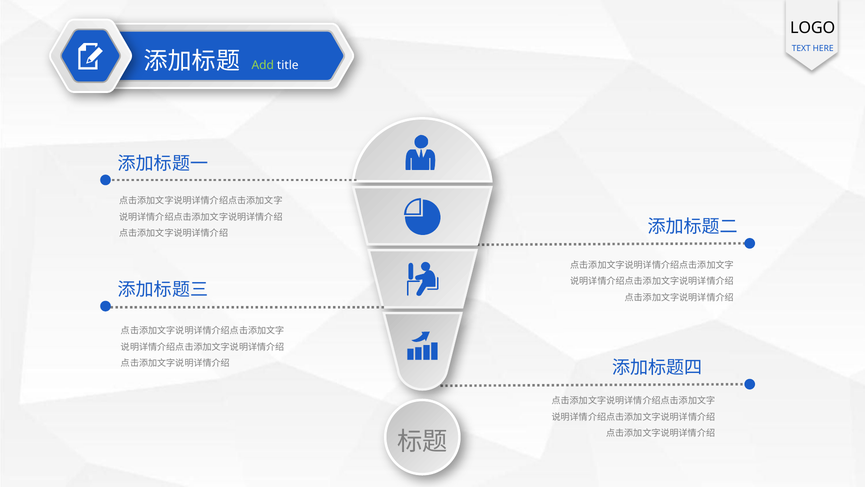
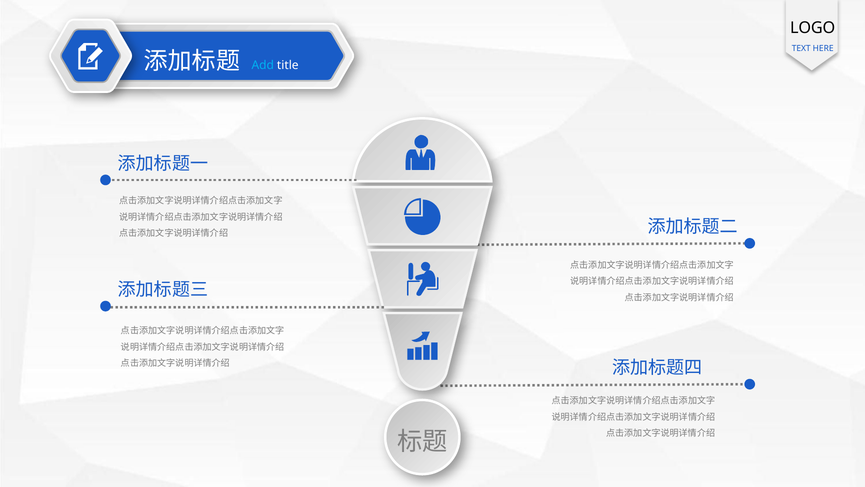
Add colour: light green -> light blue
